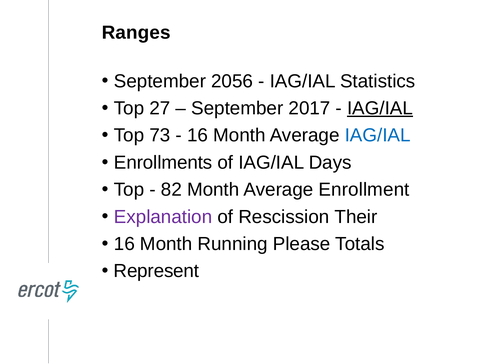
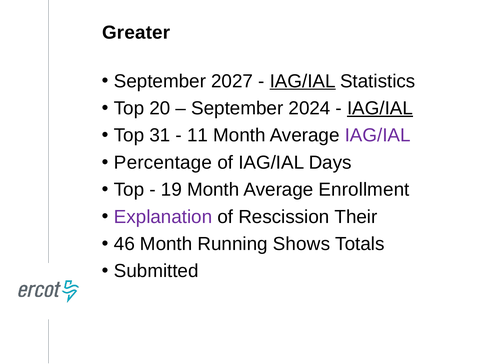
Ranges: Ranges -> Greater
2056: 2056 -> 2027
IAG/IAL at (303, 81) underline: none -> present
27: 27 -> 20
2017: 2017 -> 2024
73: 73 -> 31
16 at (198, 135): 16 -> 11
IAG/IAL at (378, 135) colour: blue -> purple
Enrollments: Enrollments -> Percentage
82: 82 -> 19
16 at (124, 244): 16 -> 46
Please: Please -> Shows
Represent: Represent -> Submitted
